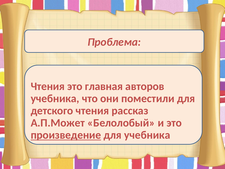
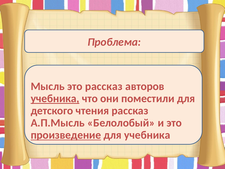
Чтения at (48, 86): Чтения -> Мысль
это главная: главная -> рассказ
учебника at (55, 98) underline: none -> present
А.П.Может: А.П.Может -> А.П.Мысль
